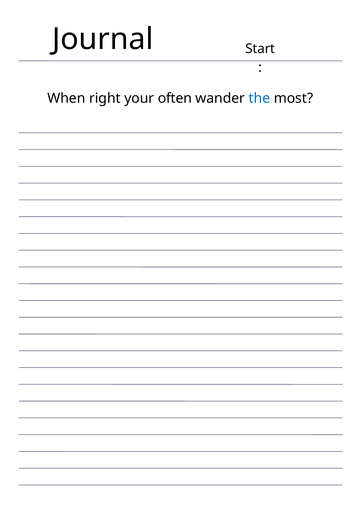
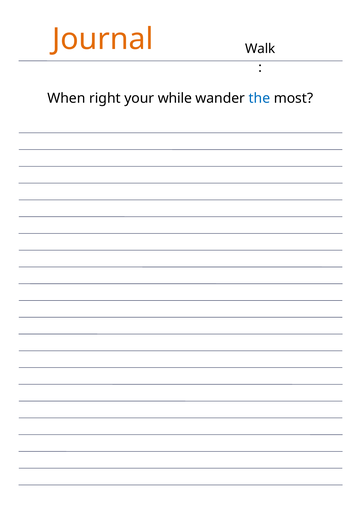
Journal colour: black -> orange
Start: Start -> Walk
often: often -> while
